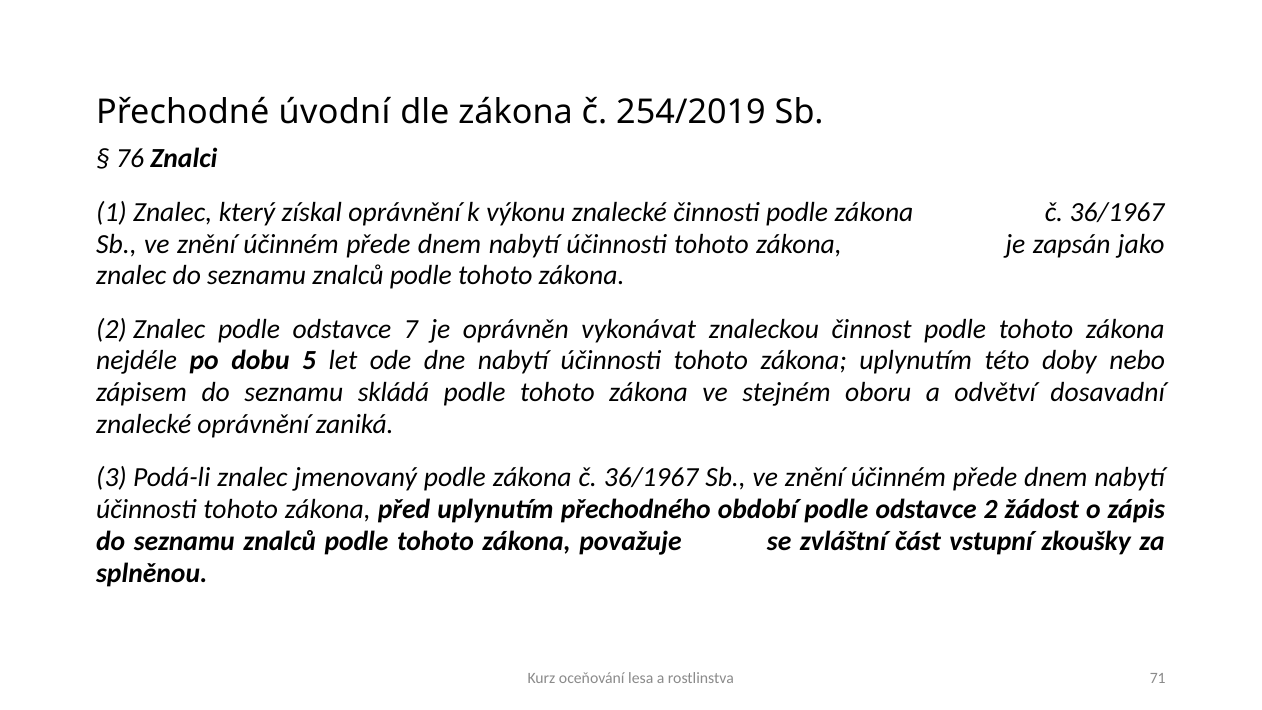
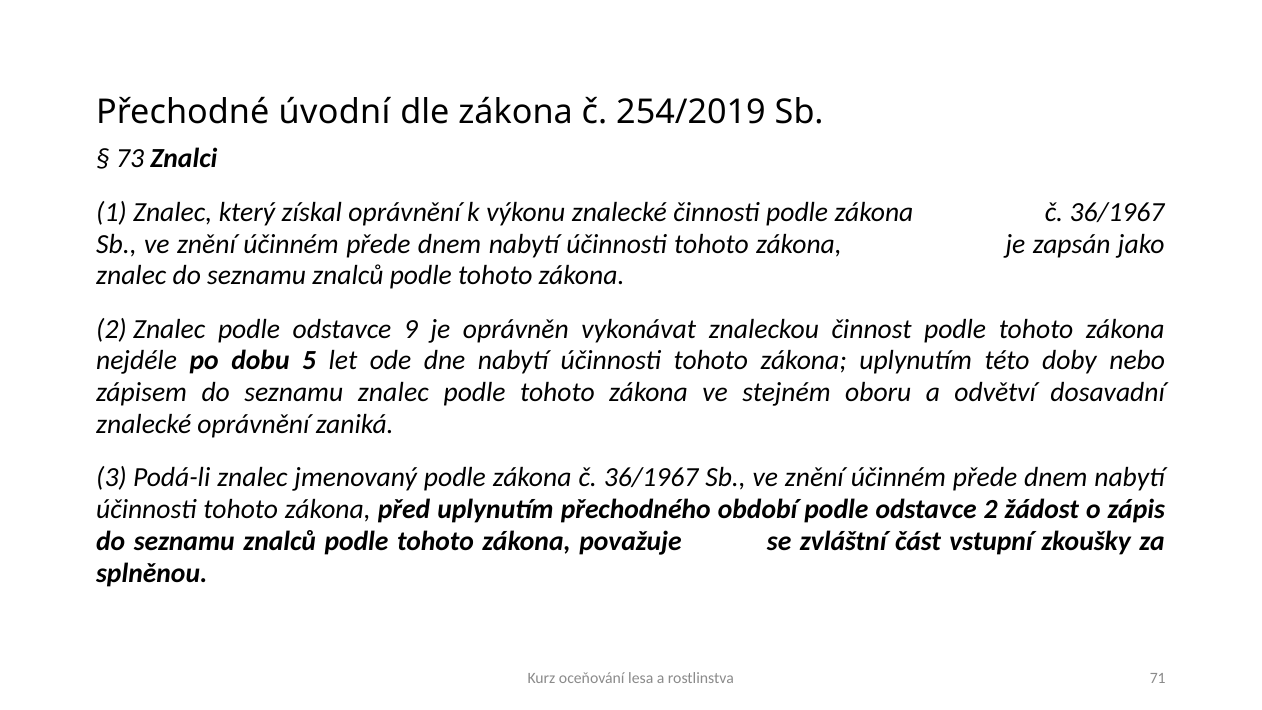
76: 76 -> 73
7: 7 -> 9
seznamu skládá: skládá -> znalec
